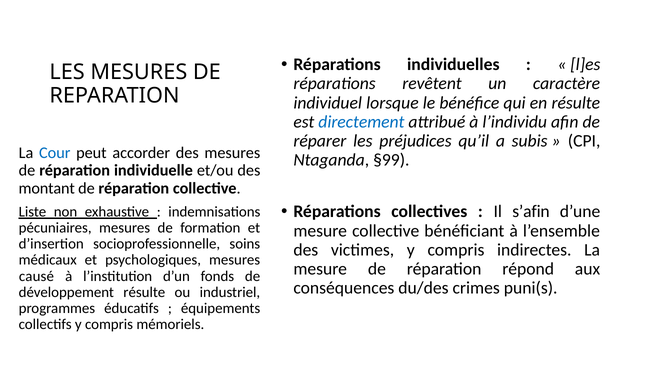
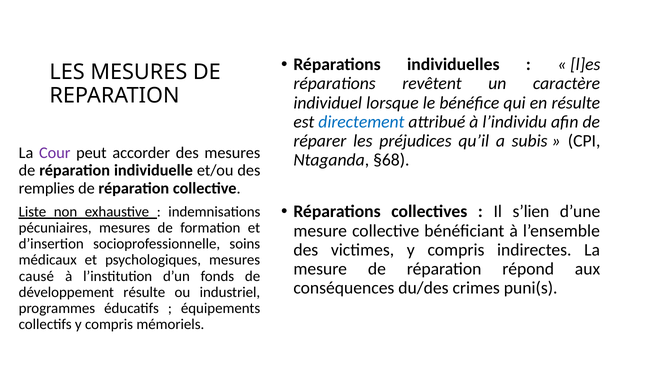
Cour colour: blue -> purple
§99: §99 -> §68
montant: montant -> remplies
s’afin: s’afin -> s’lien
